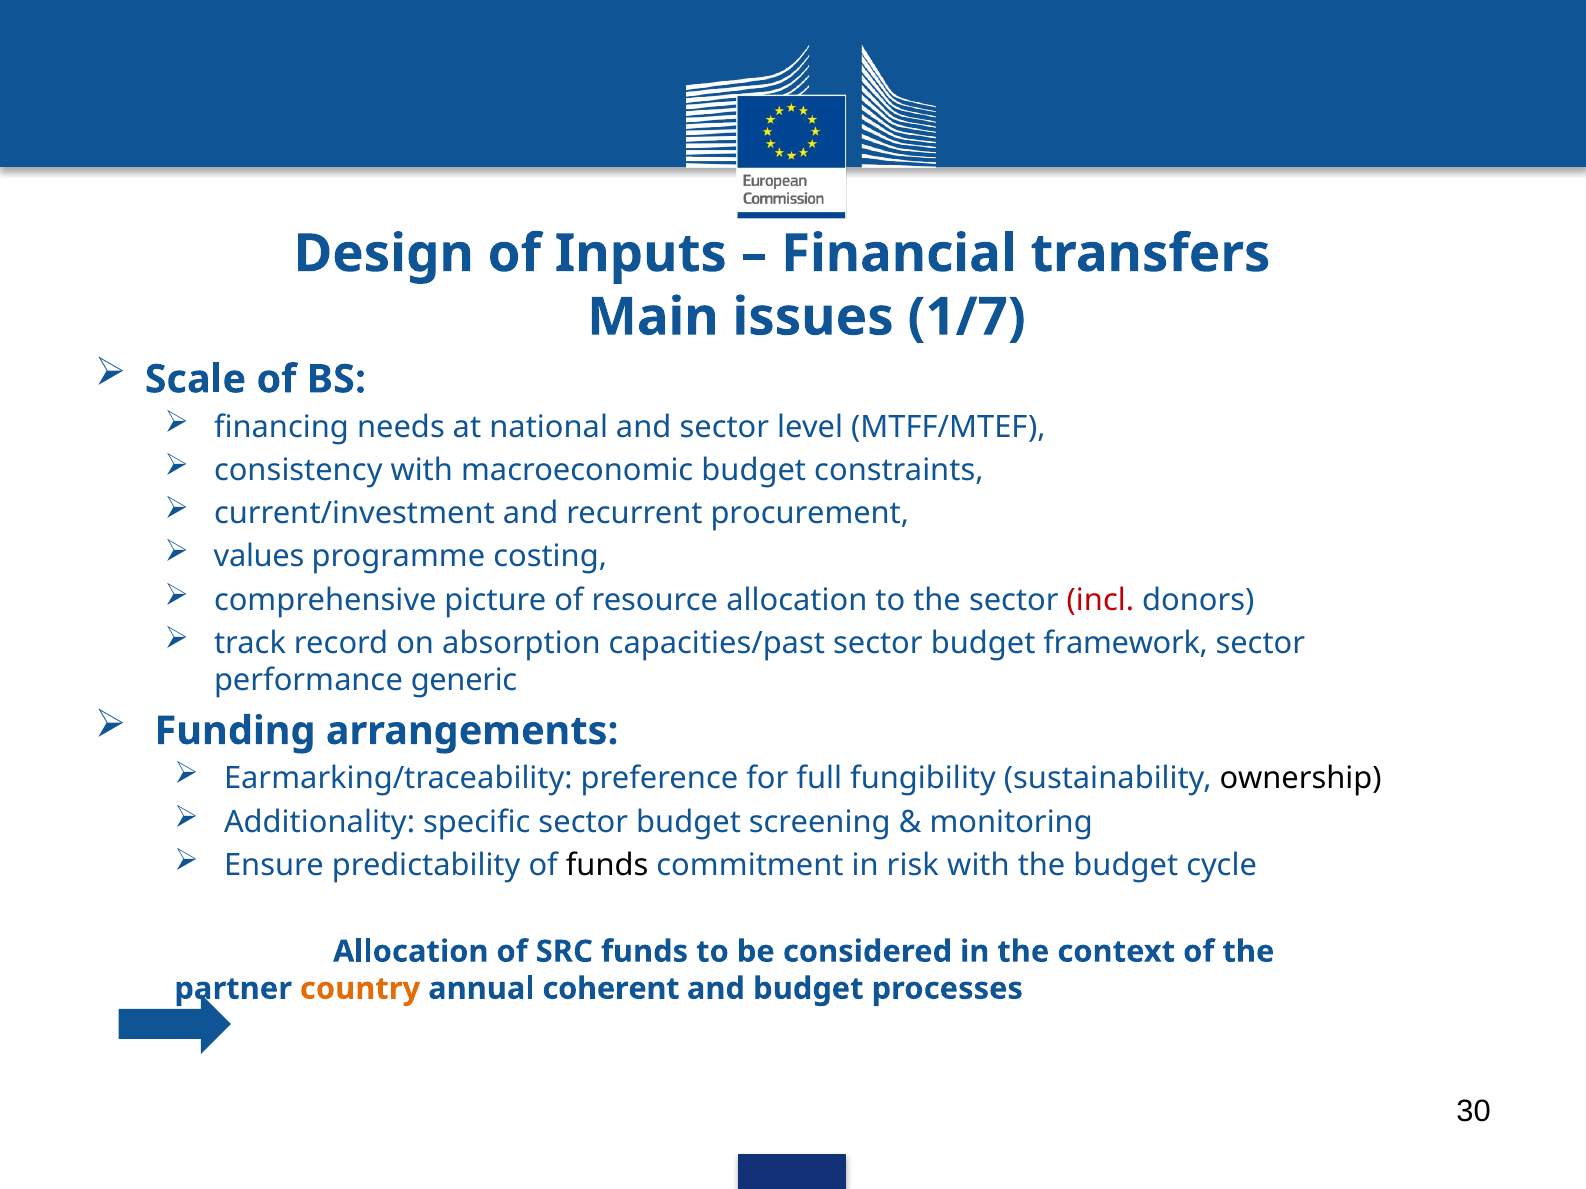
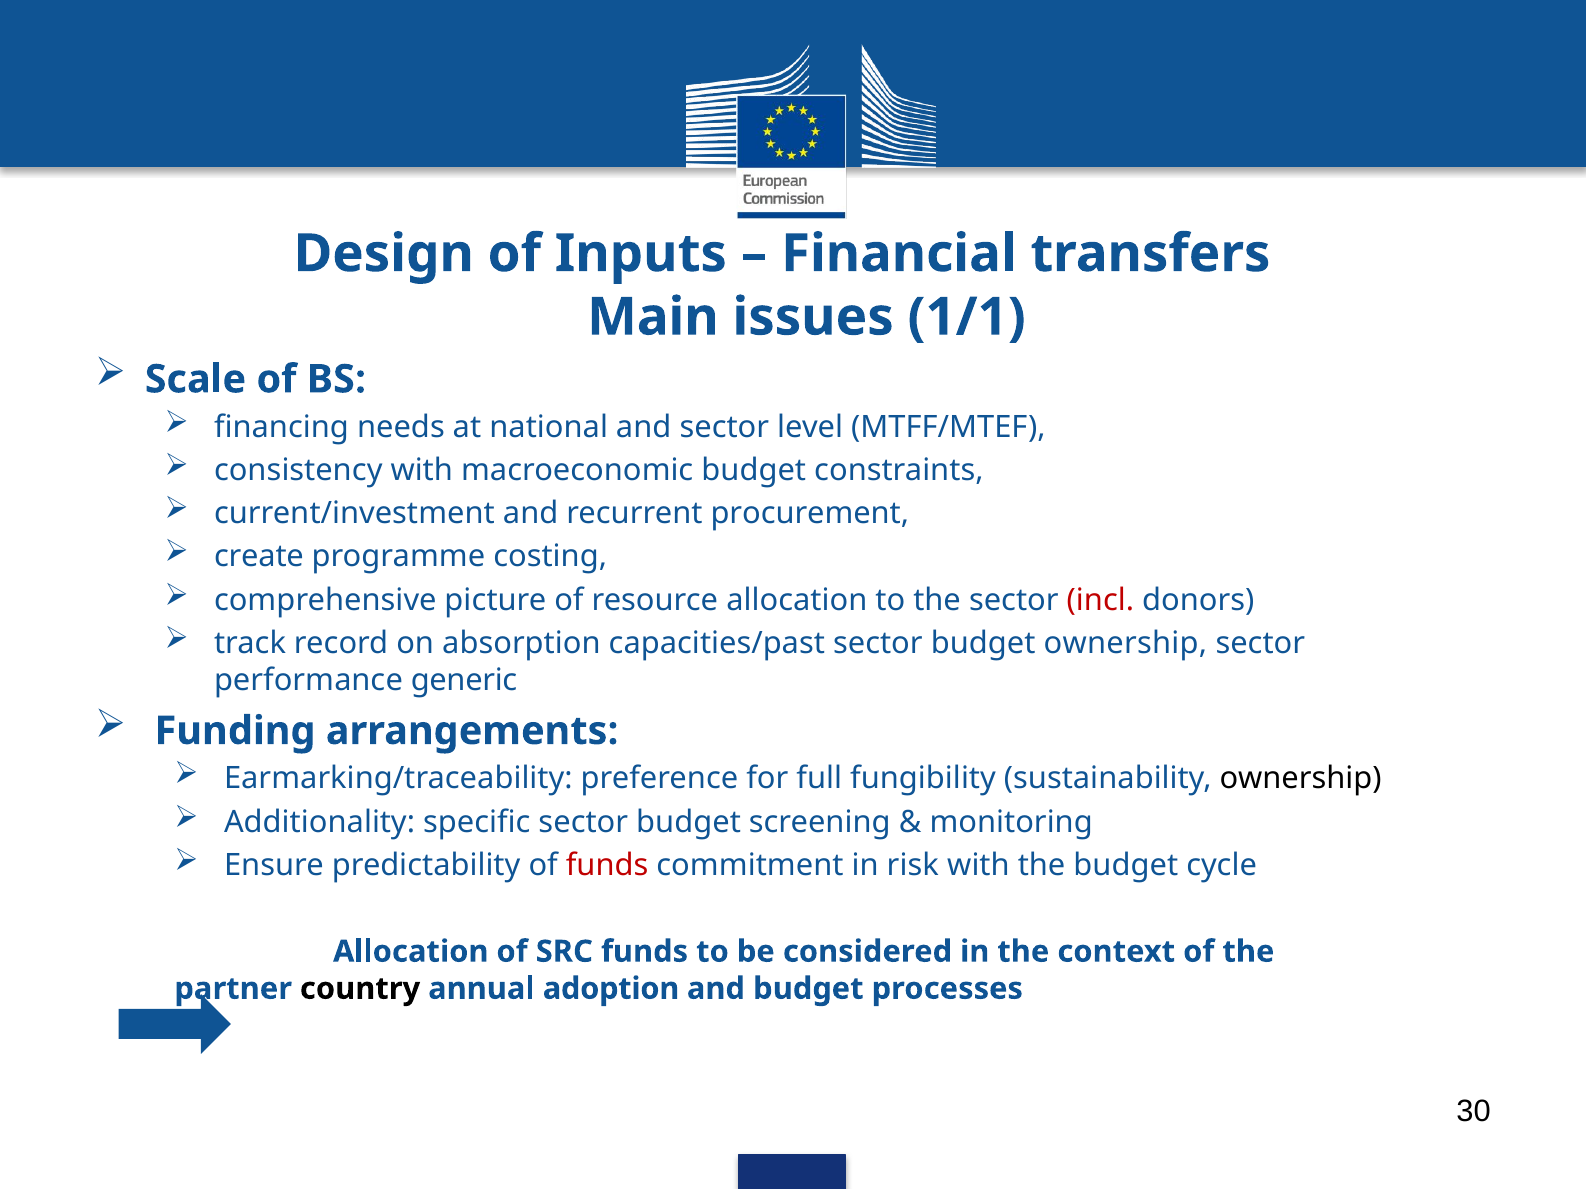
1/7: 1/7 -> 1/1
values: values -> create
budget framework: framework -> ownership
funds at (607, 866) colour: black -> red
country colour: orange -> black
coherent: coherent -> adoption
